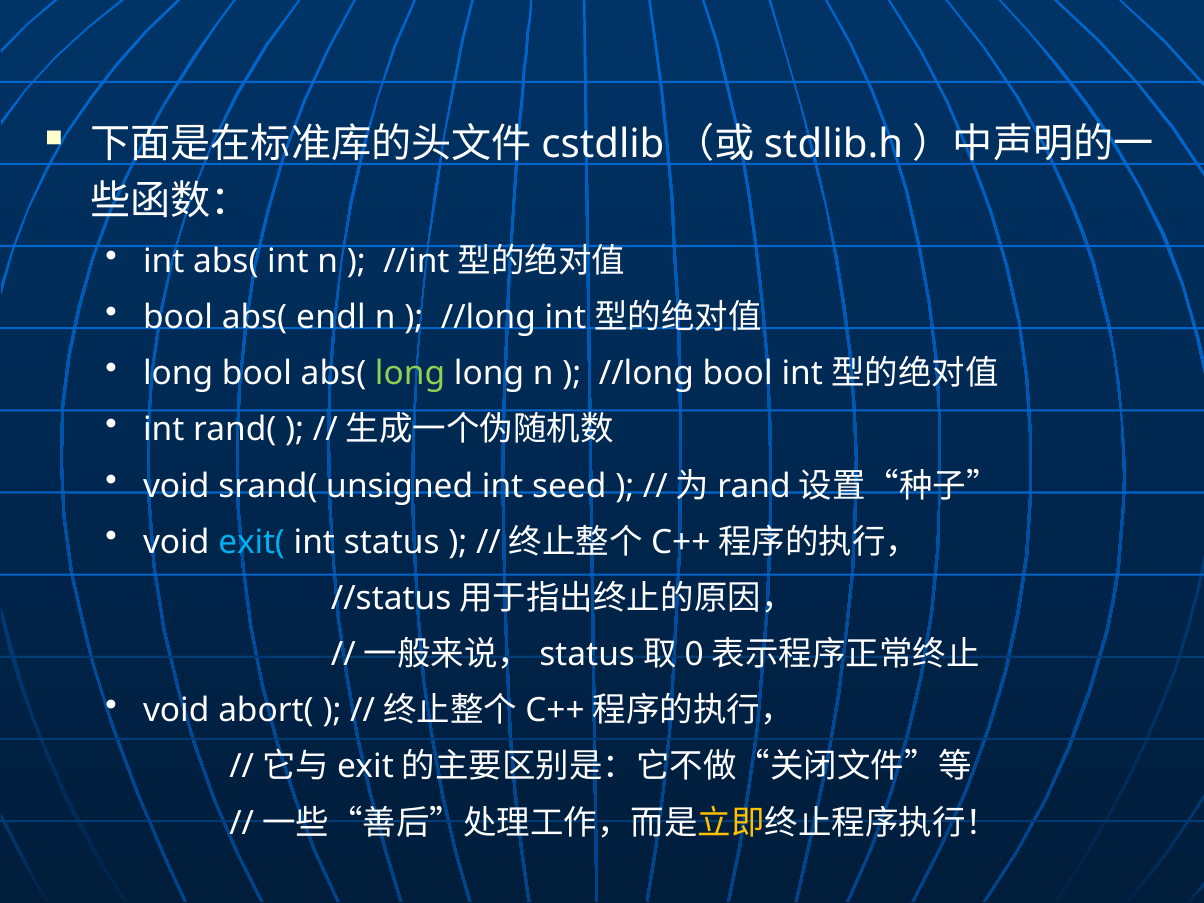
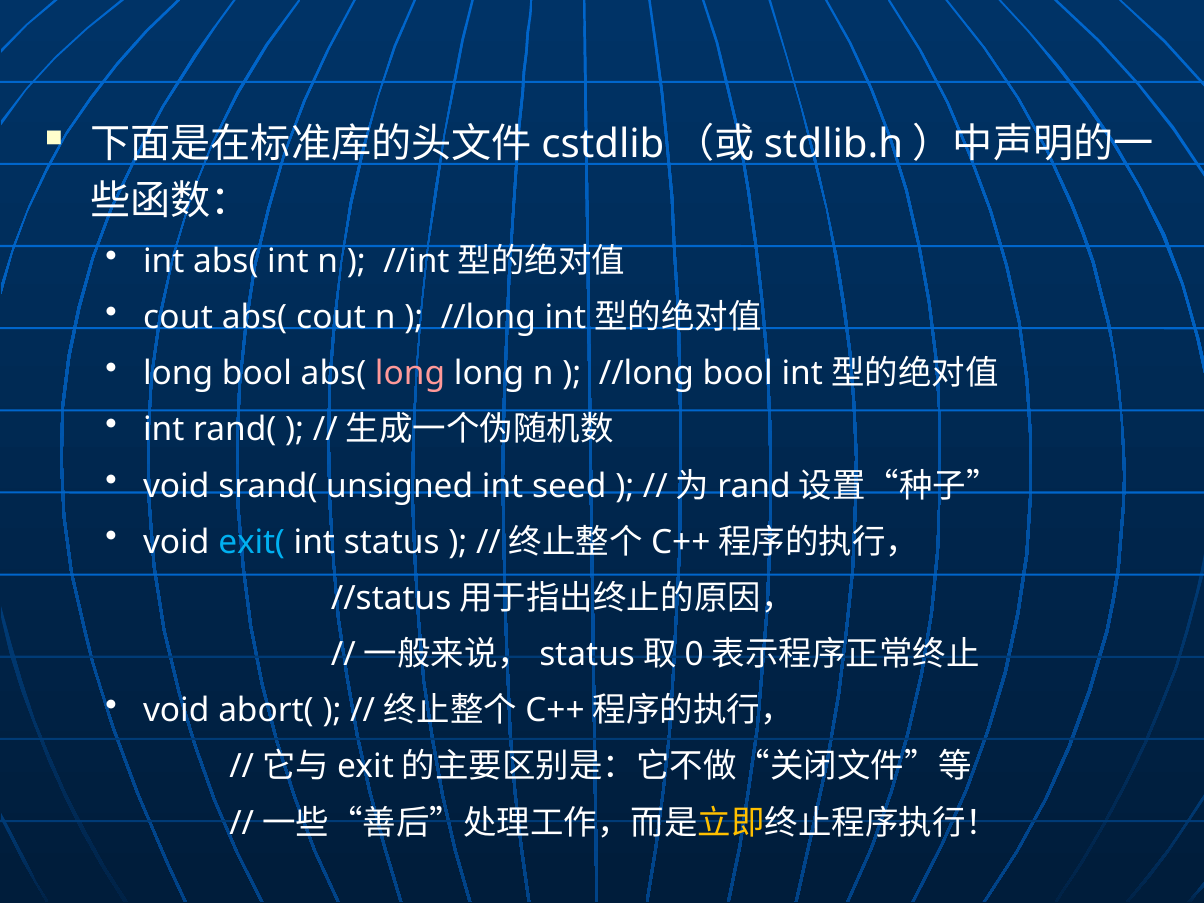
bool at (178, 318): bool -> cout
abs( endl: endl -> cout
long at (410, 374) colour: light green -> pink
